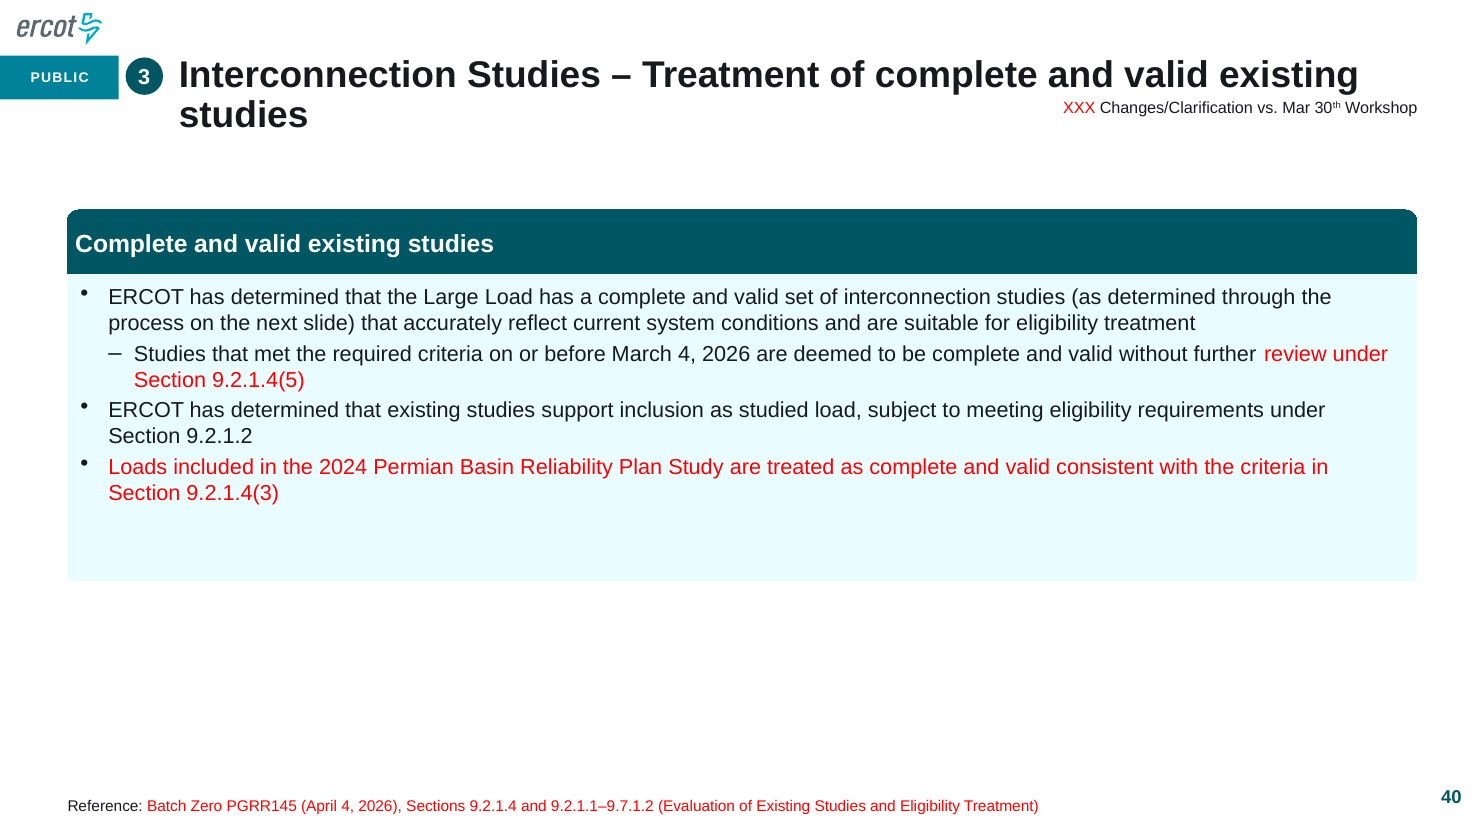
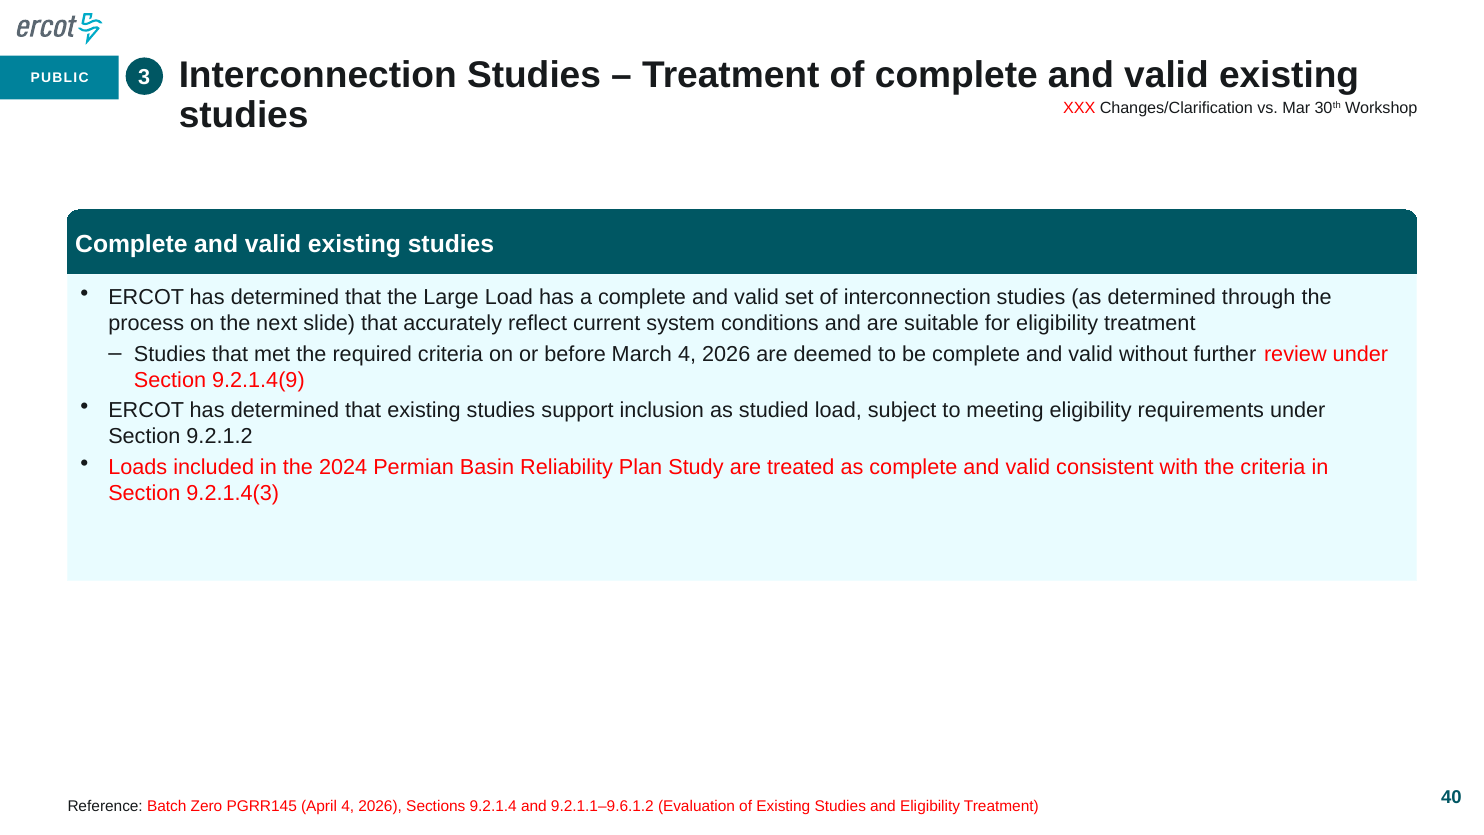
9.2.1.4(5: 9.2.1.4(5 -> 9.2.1.4(9
9.2.1.1–9.7.1.2: 9.2.1.1–9.7.1.2 -> 9.2.1.1–9.6.1.2
